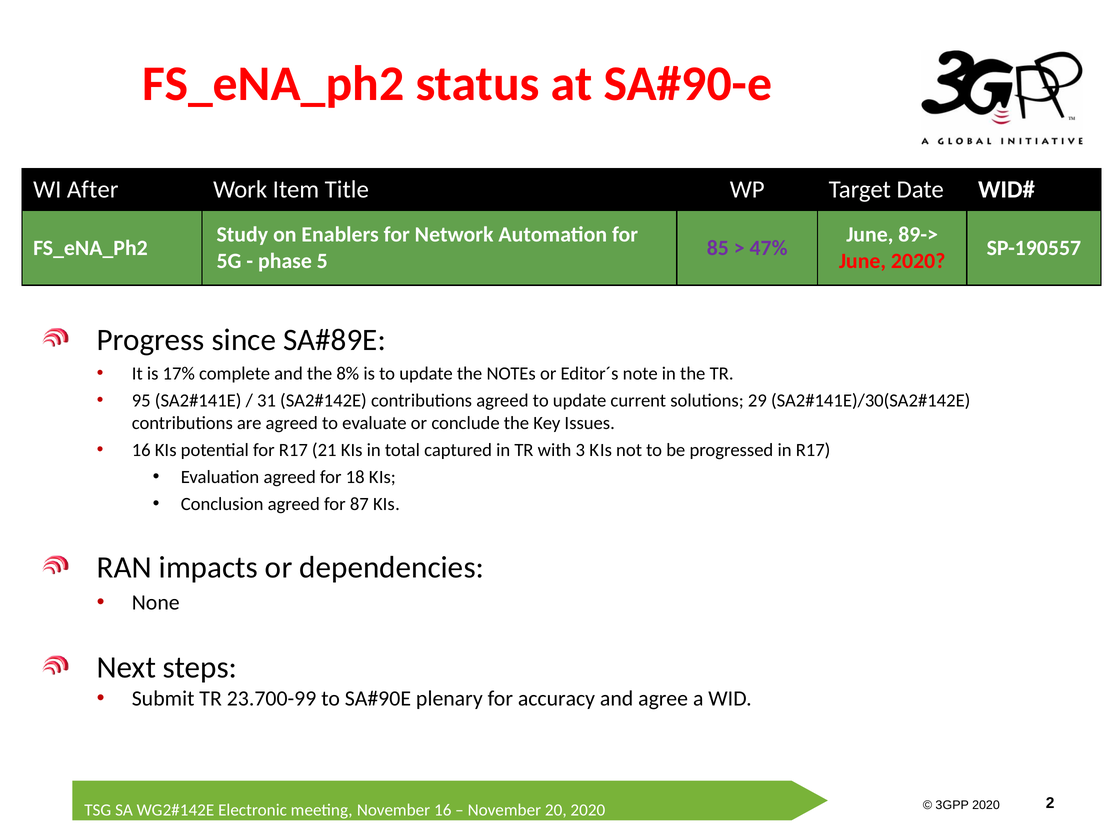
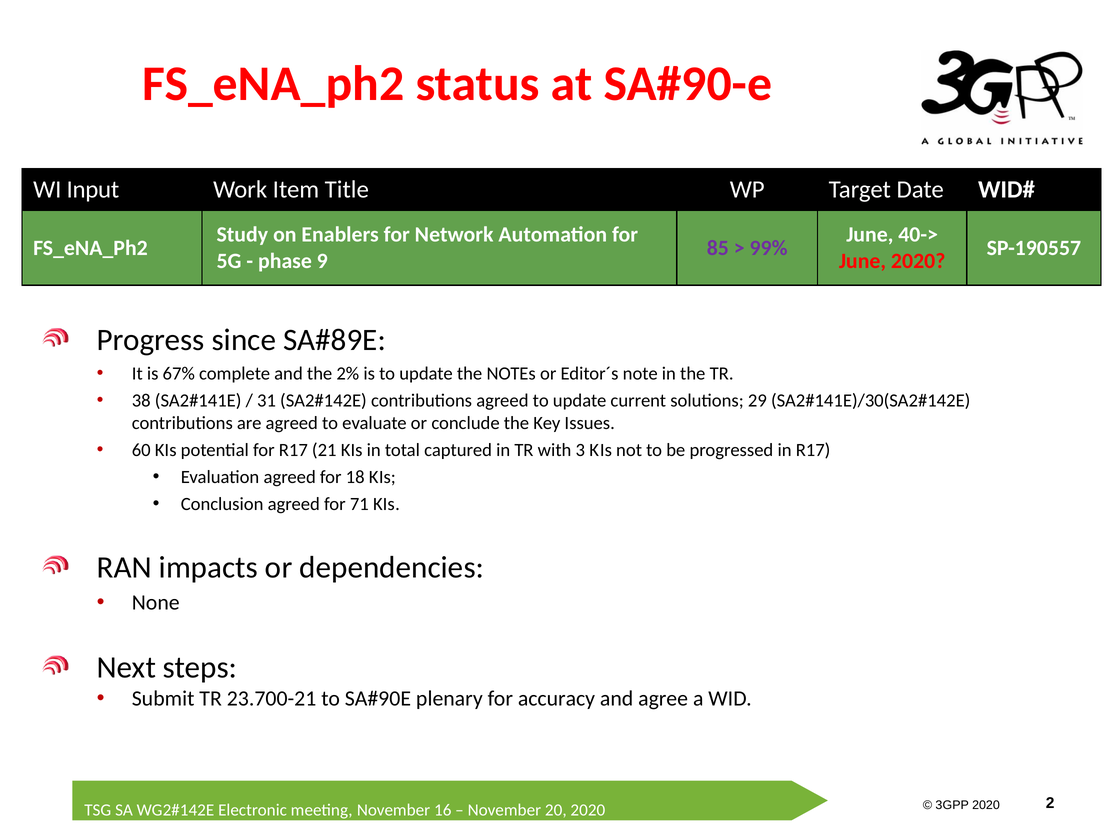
After: After -> Input
89->: 89-> -> 40->
47%: 47% -> 99%
5: 5 -> 9
17%: 17% -> 67%
8%: 8% -> 2%
95: 95 -> 38
16 at (141, 450): 16 -> 60
87: 87 -> 71
23.700-99: 23.700-99 -> 23.700-21
